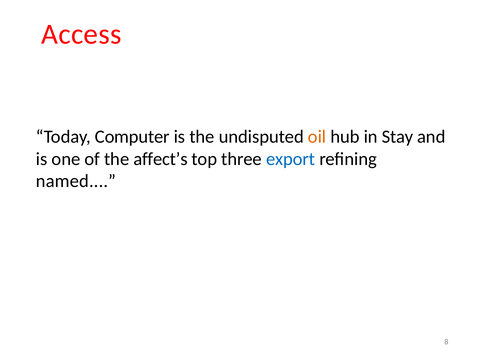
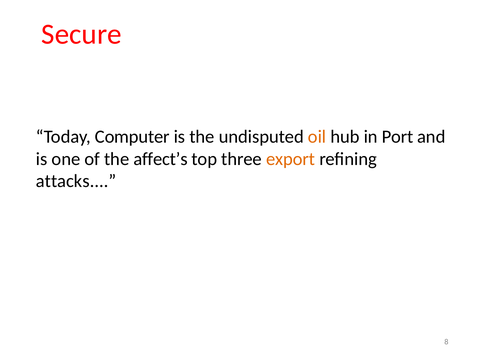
Access: Access -> Secure
Stay: Stay -> Port
export colour: blue -> orange
named: named -> attacks
